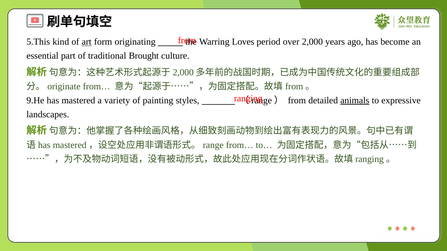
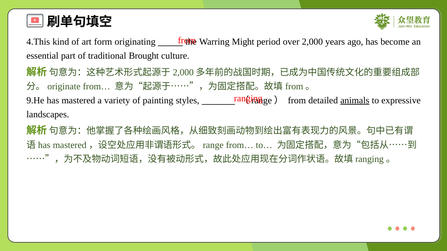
5.This: 5.This -> 4.This
art underline: present -> none
Loves: Loves -> Might
